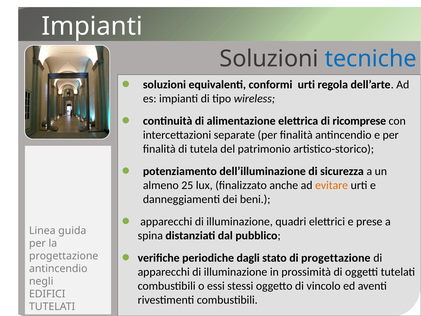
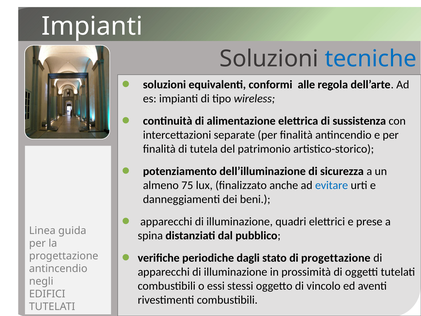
conformi urti: urti -> alle
ricomprese: ricomprese -> sussistenza
25: 25 -> 75
evitare colour: orange -> blue
